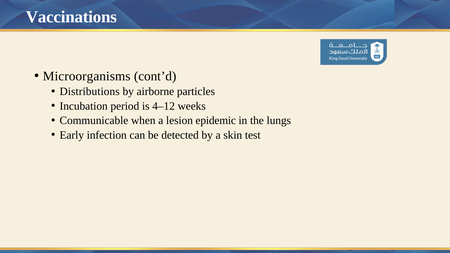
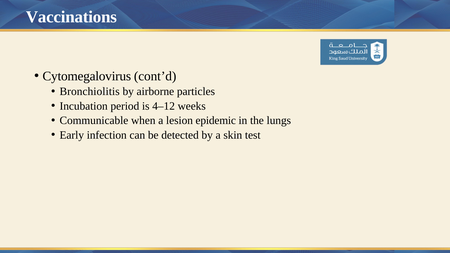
Microorganisms: Microorganisms -> Cytomegalovirus
Distributions: Distributions -> Bronchiolitis
